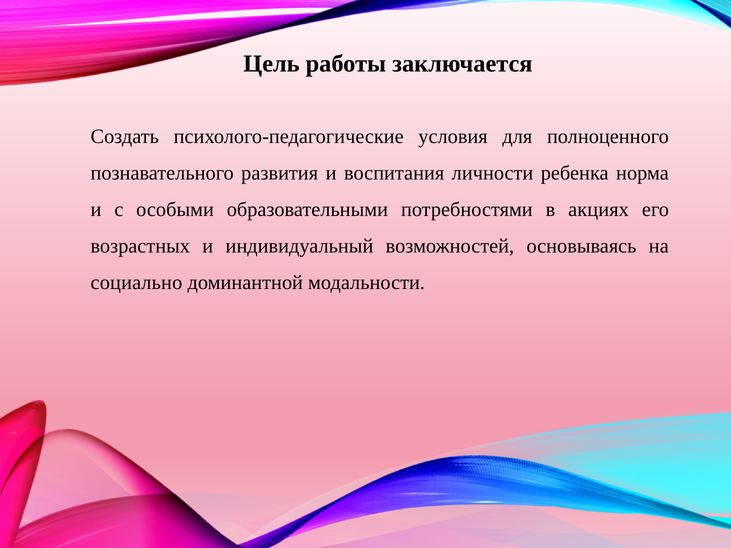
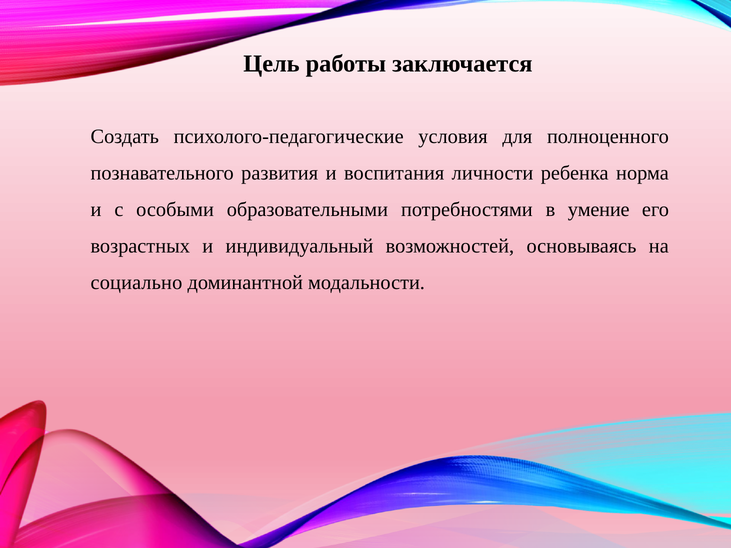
акциях: акциях -> умение
